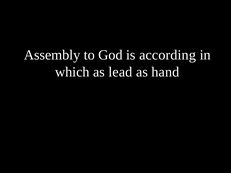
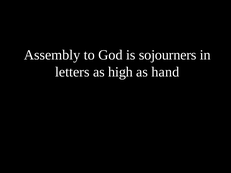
according: according -> sojourners
which: which -> letters
lead: lead -> high
